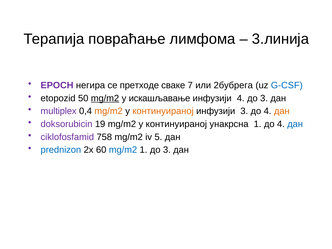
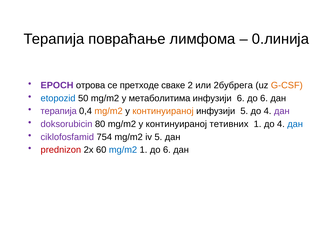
3.линија: 3.линија -> 0.линија
негира: негира -> отрова
7: 7 -> 2
G-CSF colour: blue -> orange
etopozid colour: black -> blue
mg/m2 at (105, 98) underline: present -> none
искашљавање: искашљавање -> метаболитима
инфузији 4: 4 -> 6
до 3: 3 -> 6
multiplex at (59, 111): multiplex -> терапија
инфузији 3: 3 -> 5
дан at (282, 111) colour: orange -> purple
19: 19 -> 80
унакрсна: унакрсна -> тетивних
758: 758 -> 754
prednizon colour: blue -> red
дo 3: 3 -> 6
